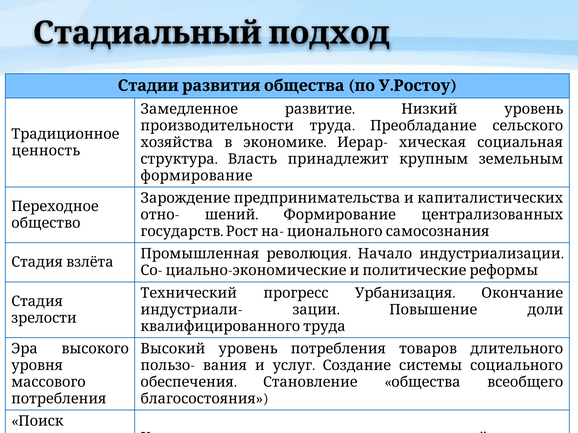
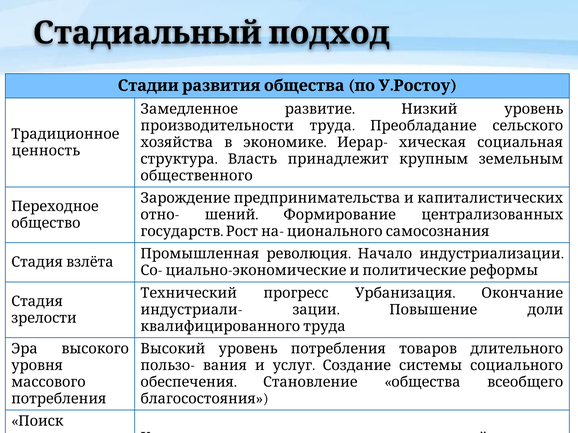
формирование at (197, 176): формирование -> общественного
